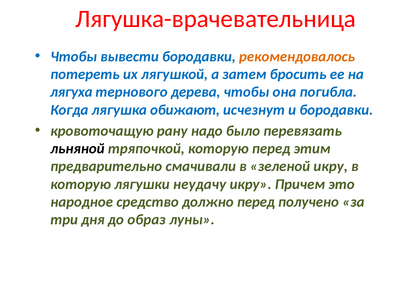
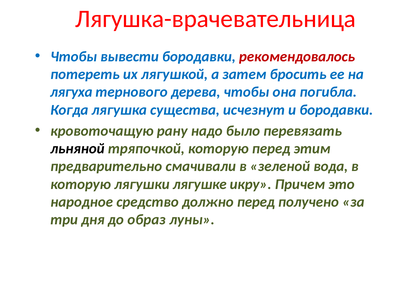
рекомендовалось colour: orange -> red
обижают: обижают -> существа
зеленой икру: икру -> вода
неудачу: неудачу -> лягушке
